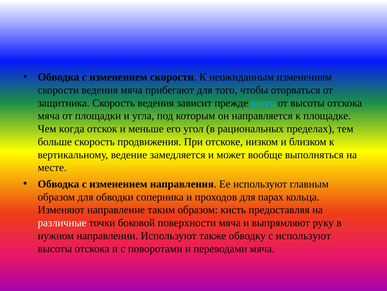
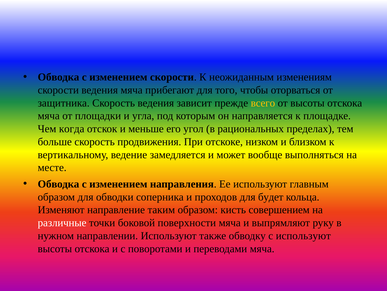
всего colour: light blue -> yellow
парах: парах -> будет
предоставляя: предоставляя -> совершением
